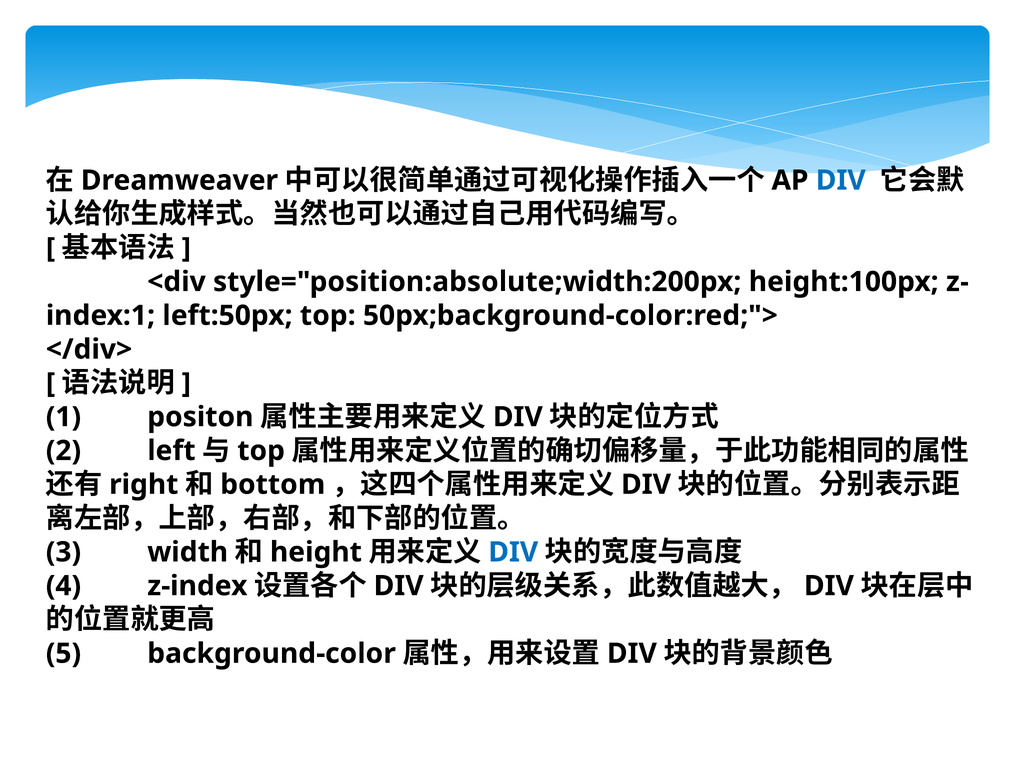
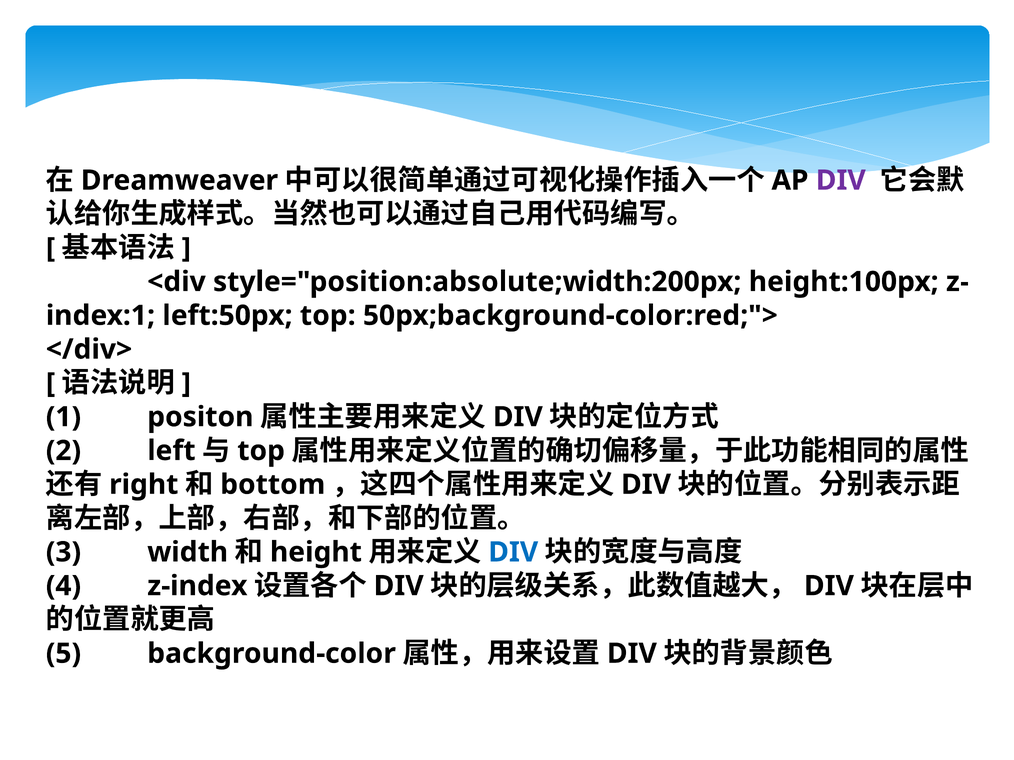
DIV at (841, 181) colour: blue -> purple
